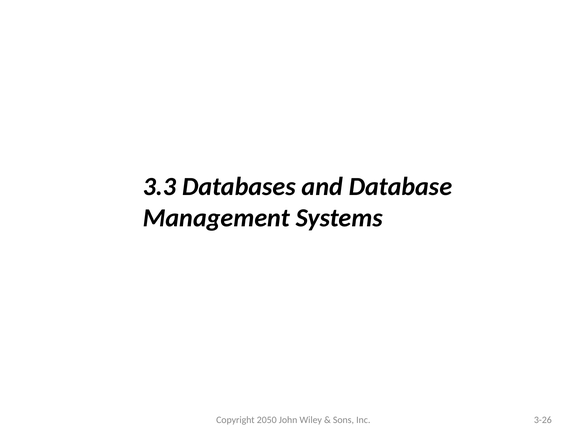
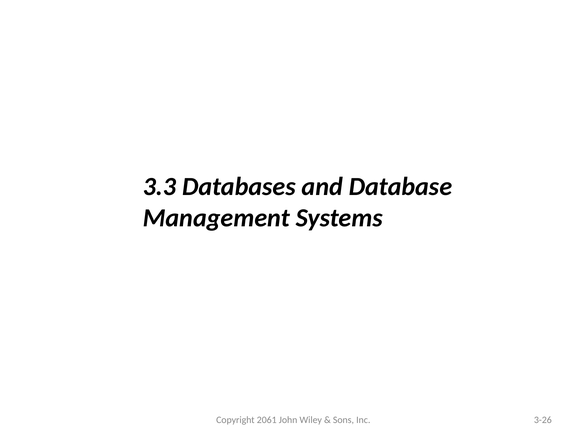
2050: 2050 -> 2061
